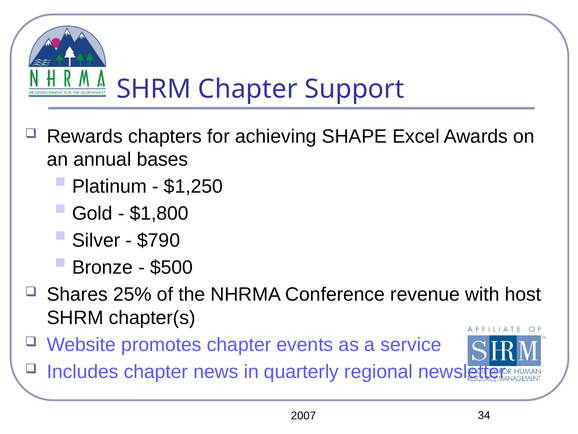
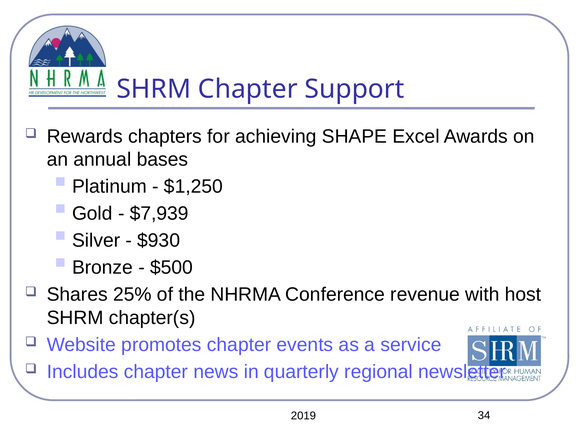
$1,800: $1,800 -> $7,939
$790: $790 -> $930
2007: 2007 -> 2019
